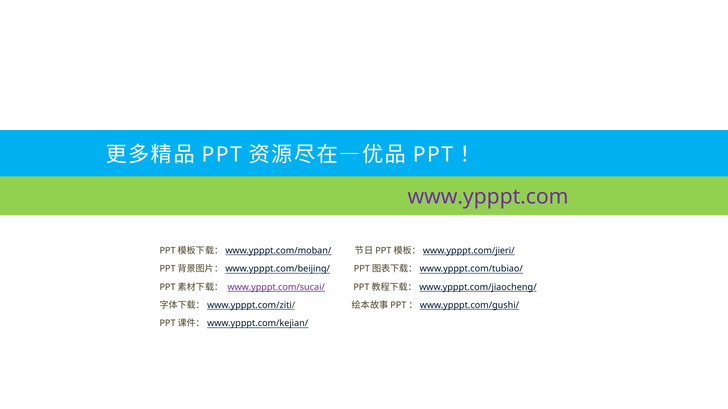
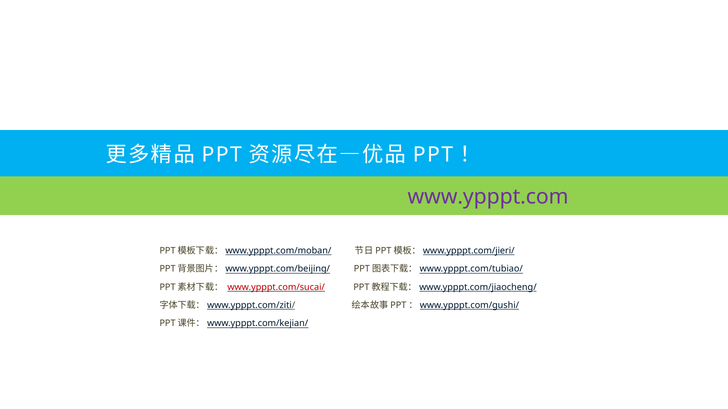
www.ypppt.com/sucai/ colour: purple -> red
